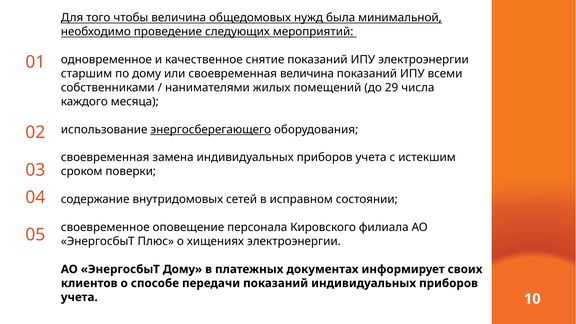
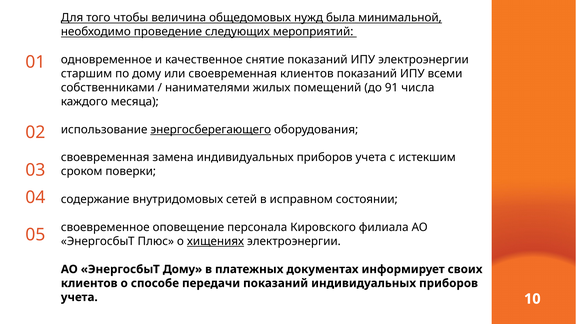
своевременная величина: величина -> клиентов
29: 29 -> 91
хищениях underline: none -> present
